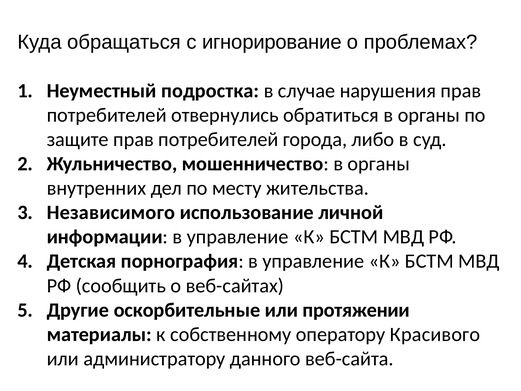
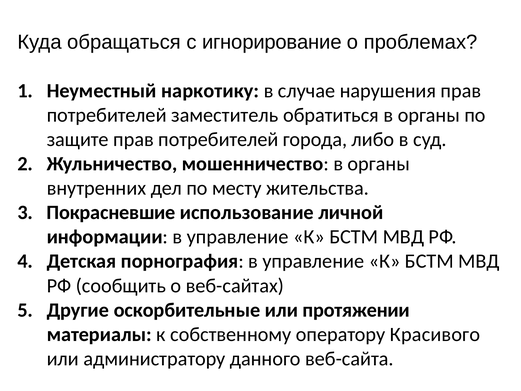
подростка: подростка -> наркотику
отвернулись: отвернулись -> заместитель
Независимого: Независимого -> Покрасневшие
